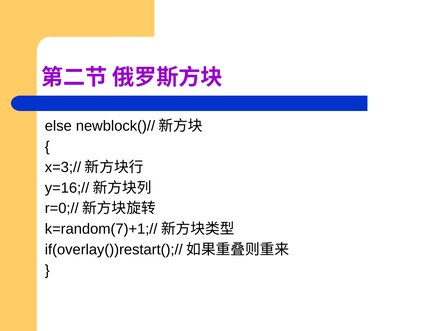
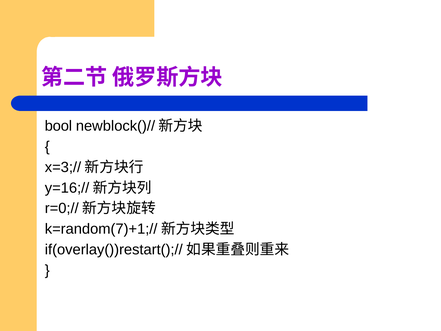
else: else -> bool
